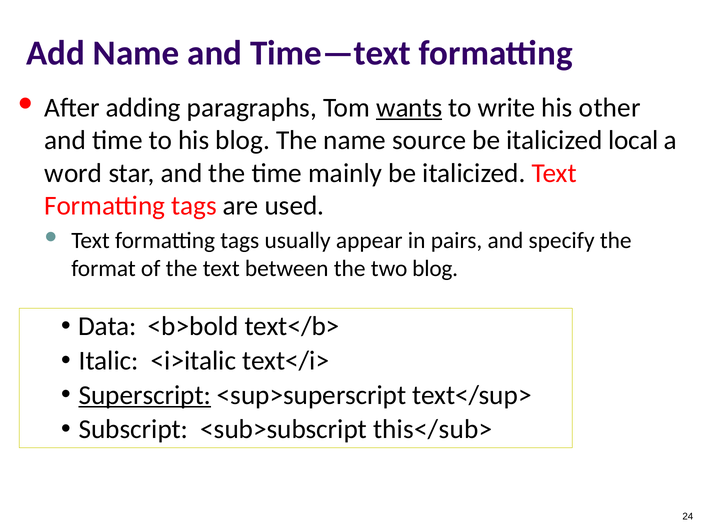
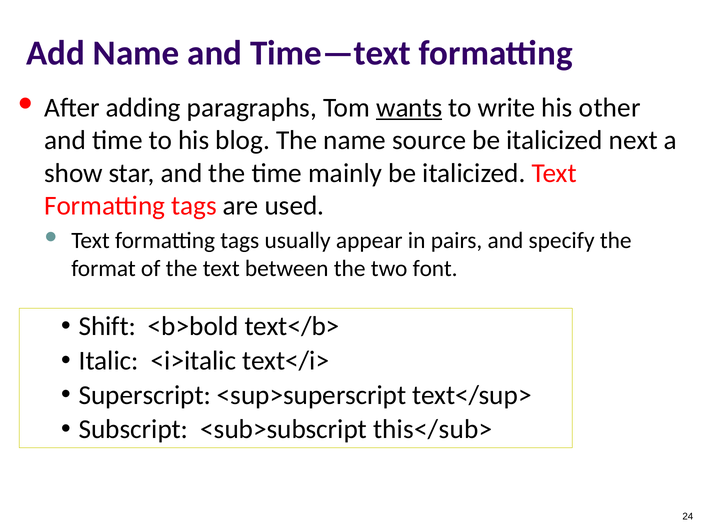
local: local -> next
word: word -> show
two blog: blog -> font
Data: Data -> Shift
Superscript underline: present -> none
